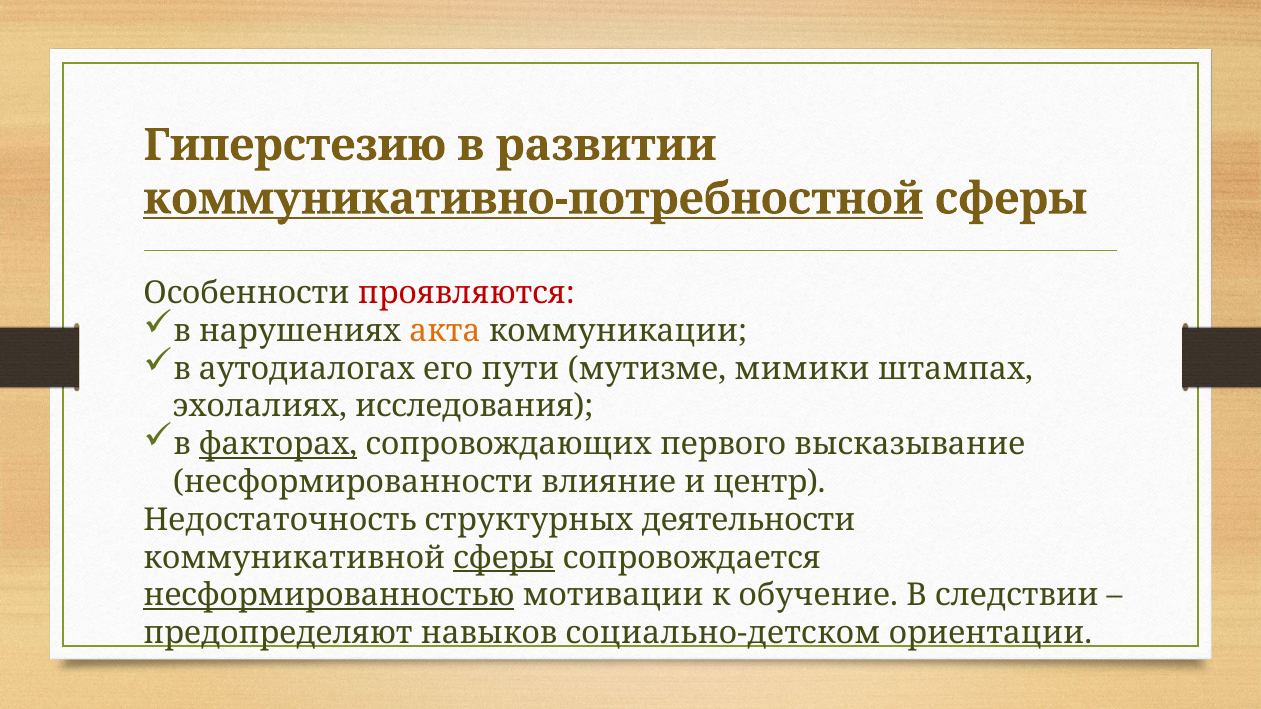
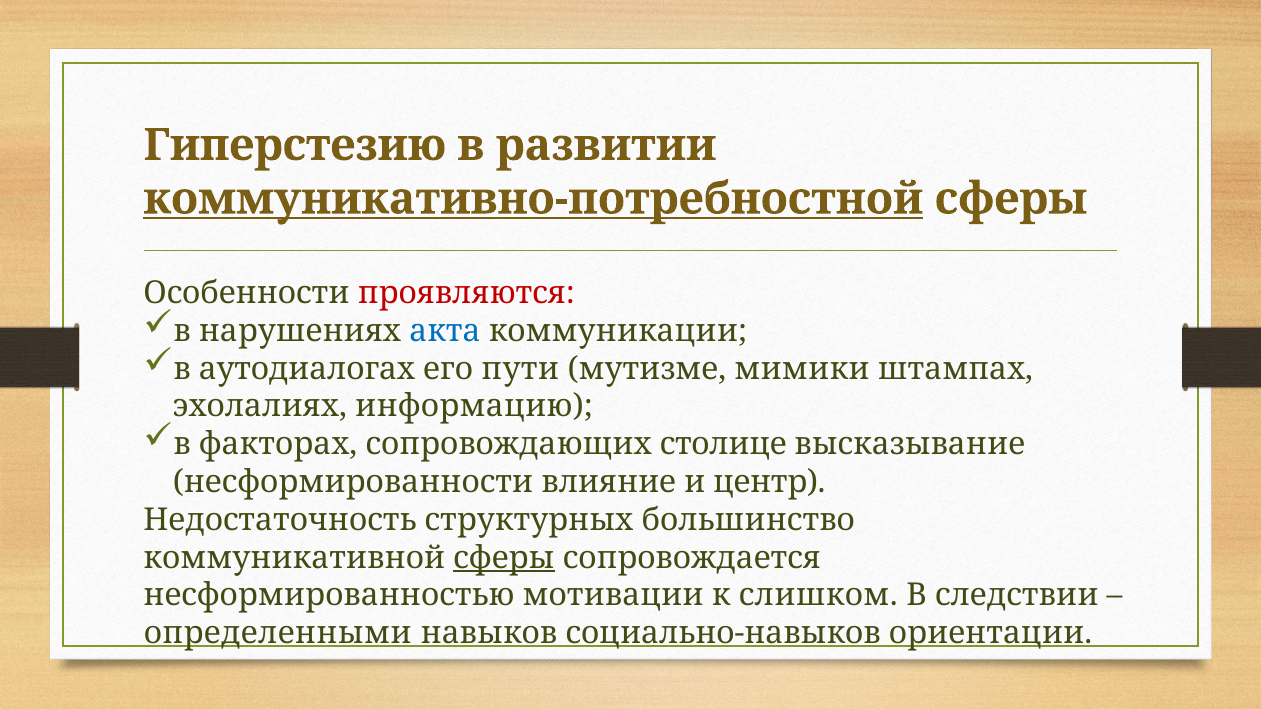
акта colour: orange -> blue
исследования: исследования -> информацию
факторах underline: present -> none
первого: первого -> столице
деятельности: деятельности -> большинство
несформированностью underline: present -> none
обучение: обучение -> слишком
предопределяют: предопределяют -> определенными
социально-детском: социально-детском -> социально-навыков
